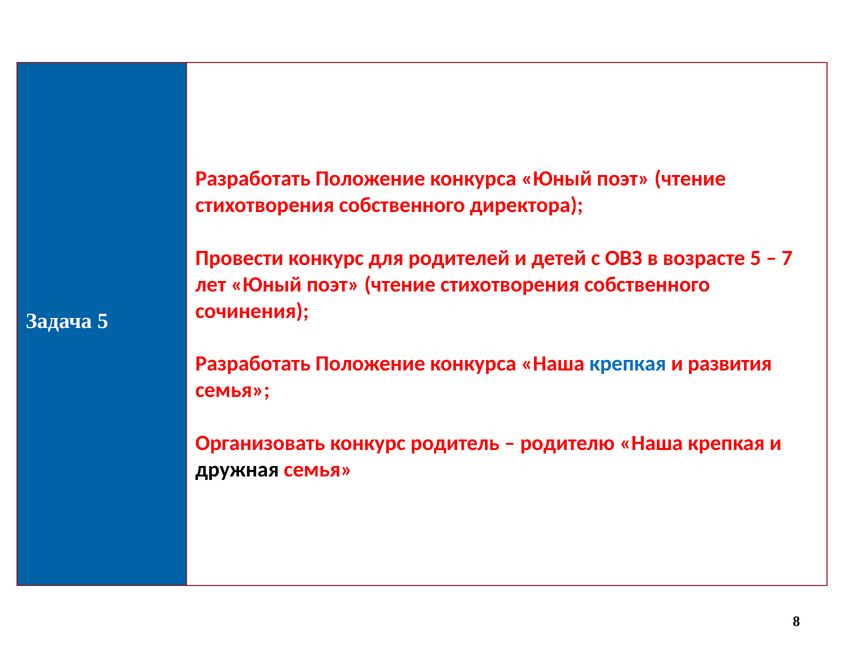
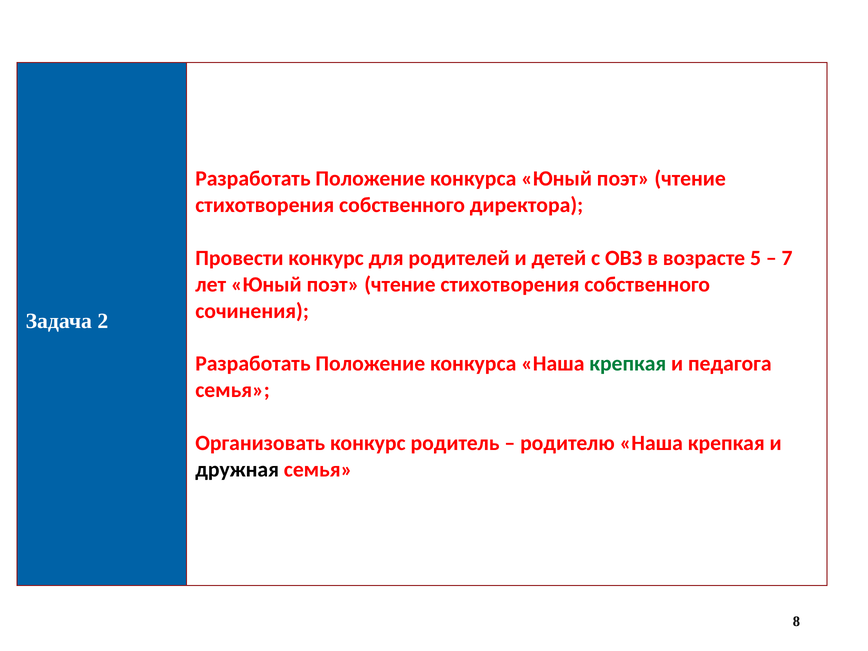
Задача 5: 5 -> 2
крепкая at (628, 364) colour: blue -> green
развития: развития -> педагога
